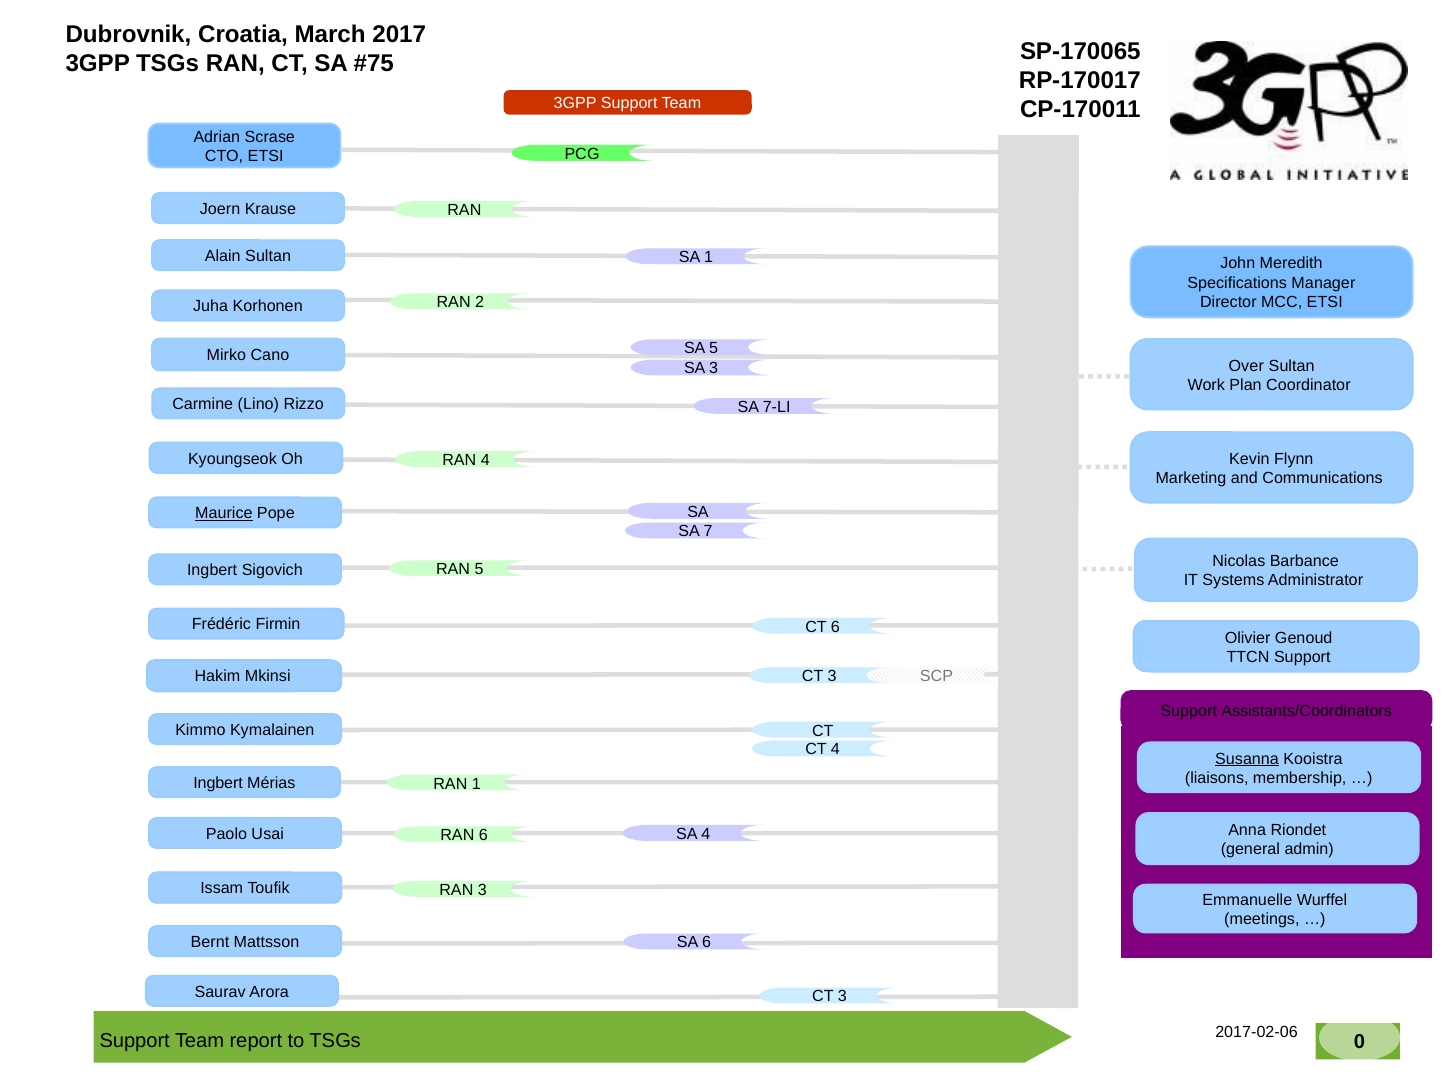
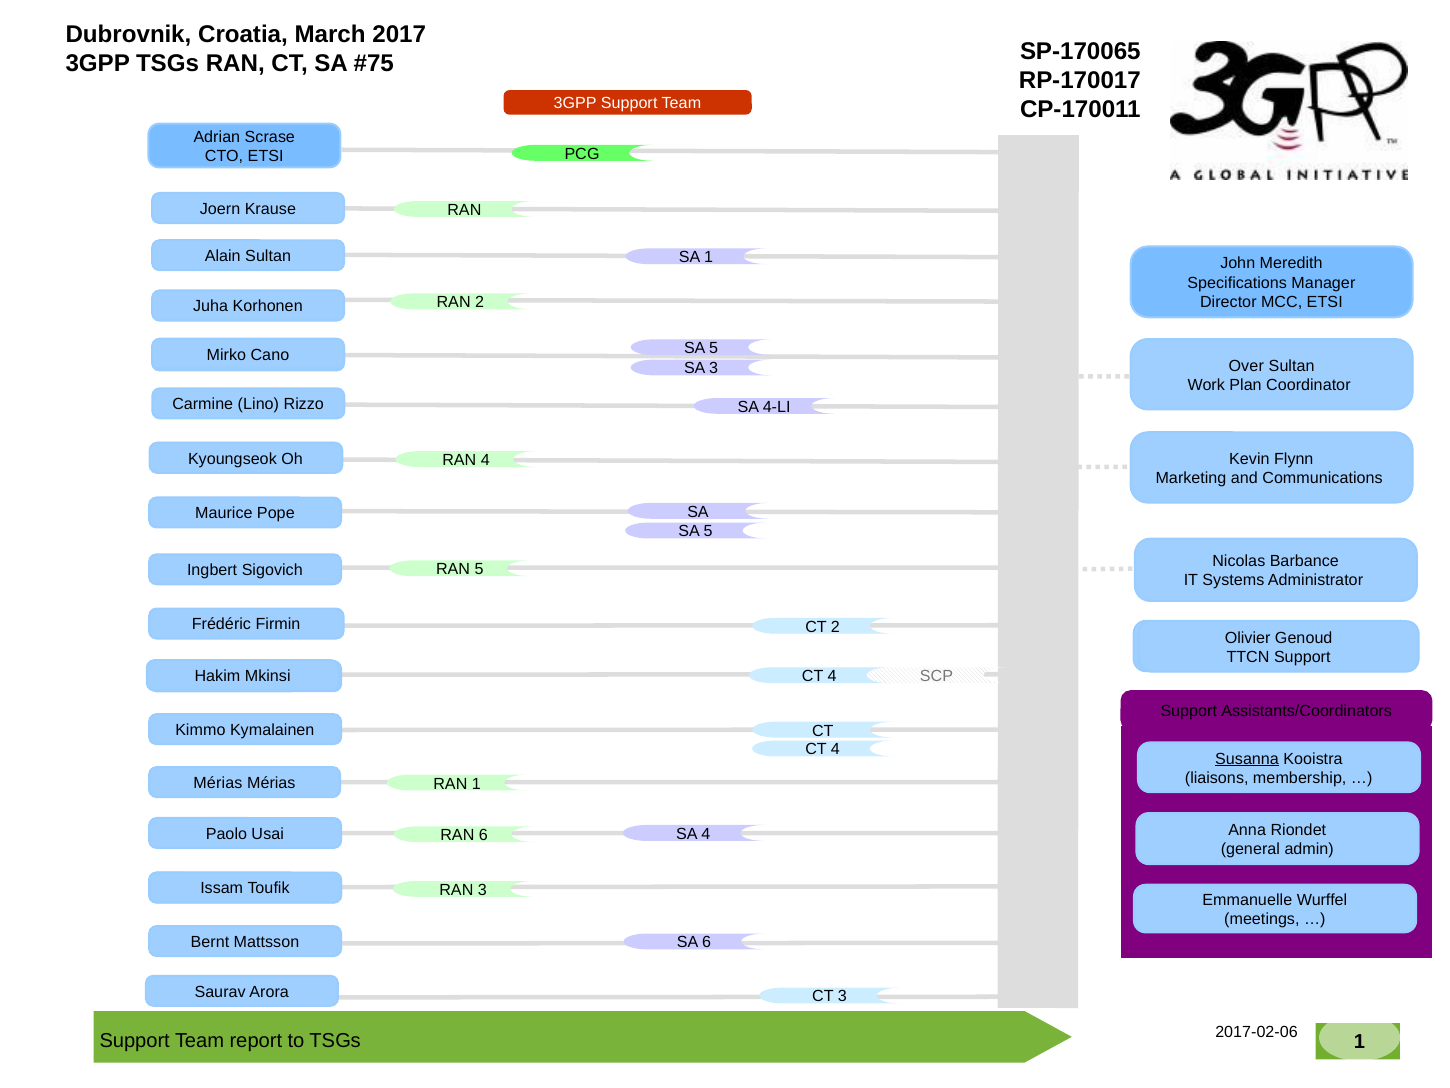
7-LI: 7-LI -> 4-LI
Maurice underline: present -> none
7 at (708, 531): 7 -> 5
CT 6: 6 -> 2
3 at (832, 676): 3 -> 4
Ingbert at (218, 783): Ingbert -> Mérias
0 at (1360, 1041): 0 -> 1
